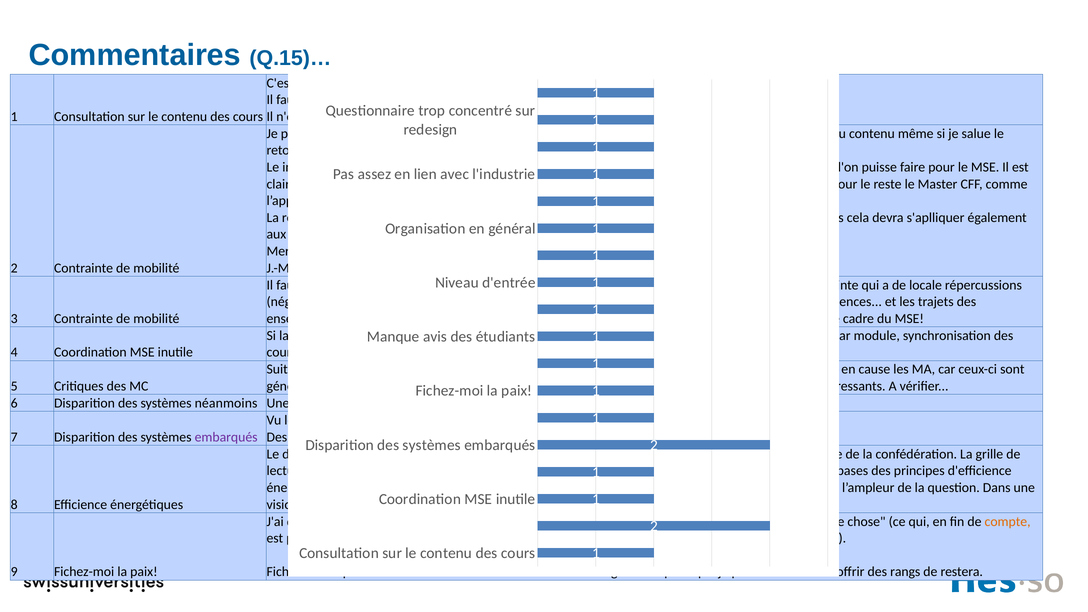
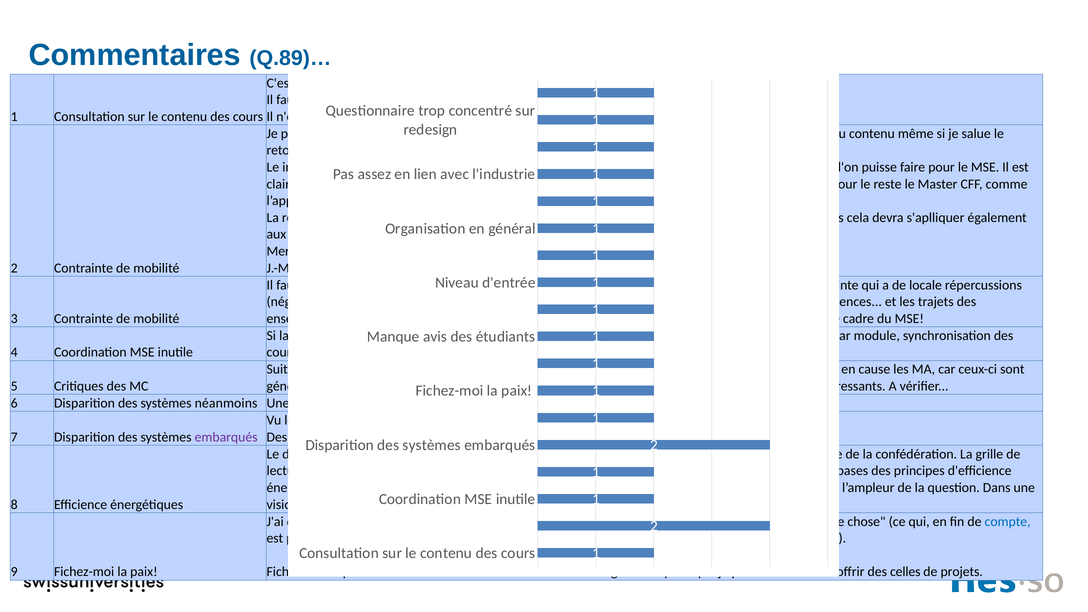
Q.15)…: Q.15)… -> Q.89)…
compte colour: orange -> blue
rangs: rangs -> celles
restera: restera -> projets
